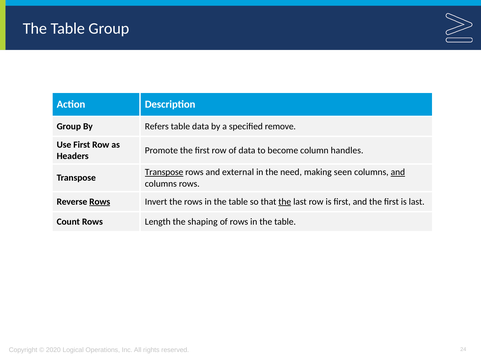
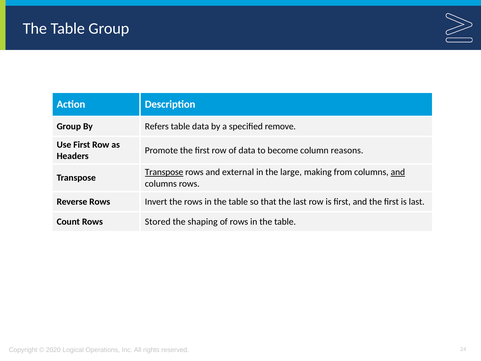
handles: handles -> reasons
need: need -> large
seen: seen -> from
Rows at (100, 202) underline: present -> none
the at (285, 202) underline: present -> none
Length: Length -> Stored
